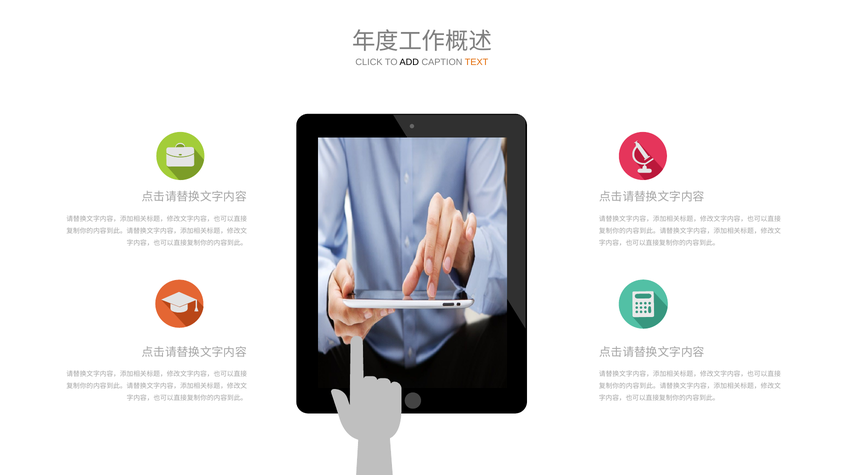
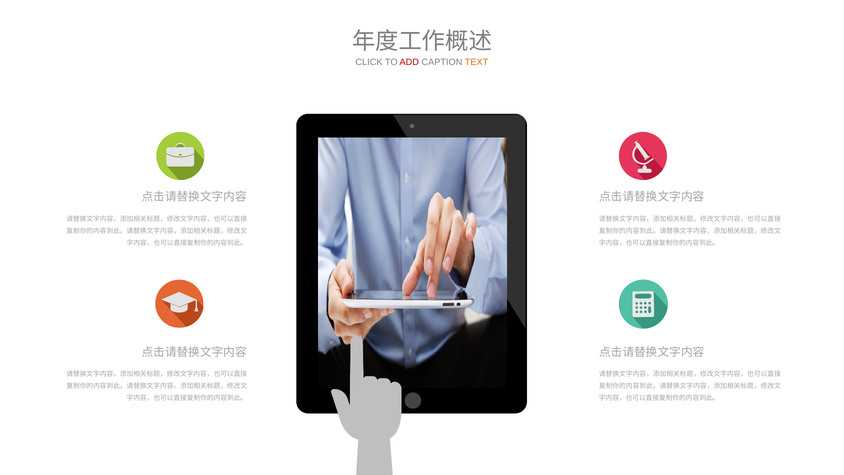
ADD colour: black -> red
